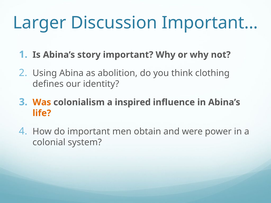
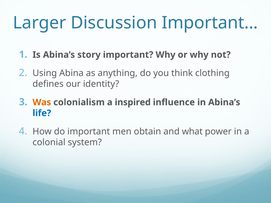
abolition: abolition -> anything
life colour: orange -> blue
were: were -> what
